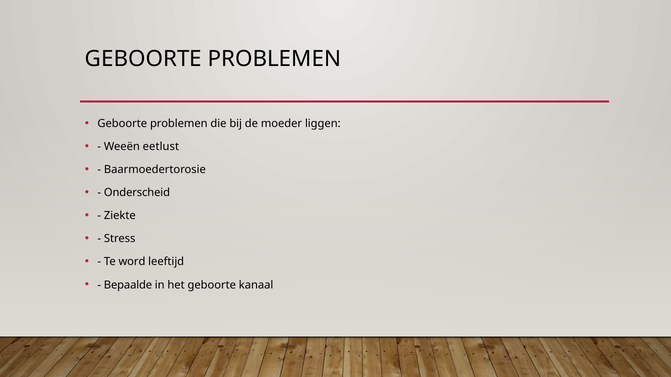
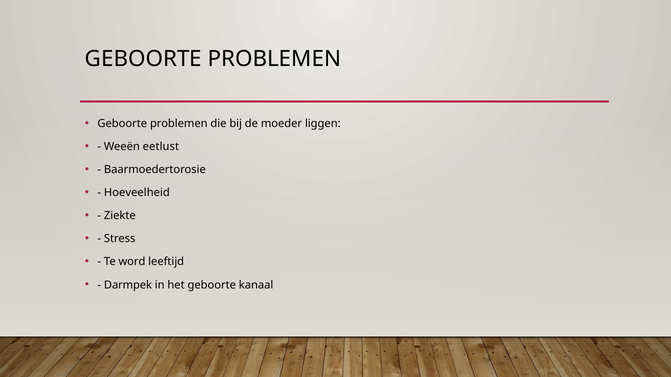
Onderscheid: Onderscheid -> Hoeveelheid
Bepaalde: Bepaalde -> Darmpek
